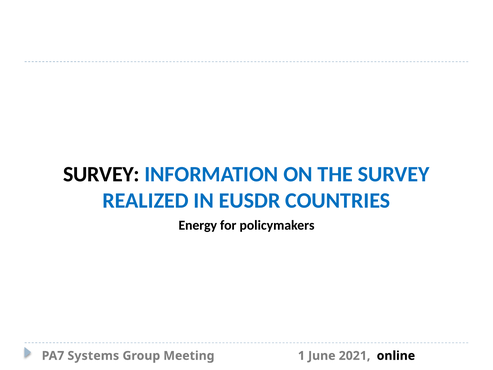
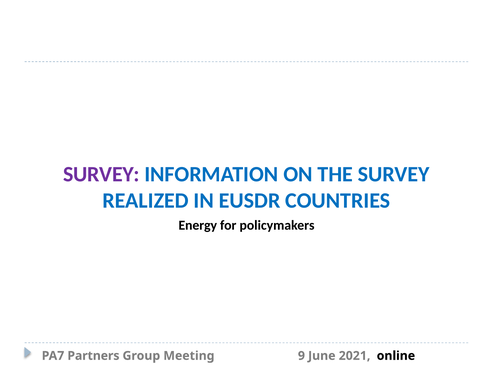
SURVEY at (101, 174) colour: black -> purple
Systems: Systems -> Partners
1: 1 -> 9
